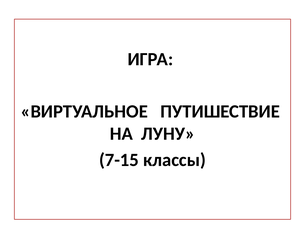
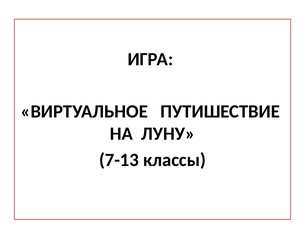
7-15: 7-15 -> 7-13
